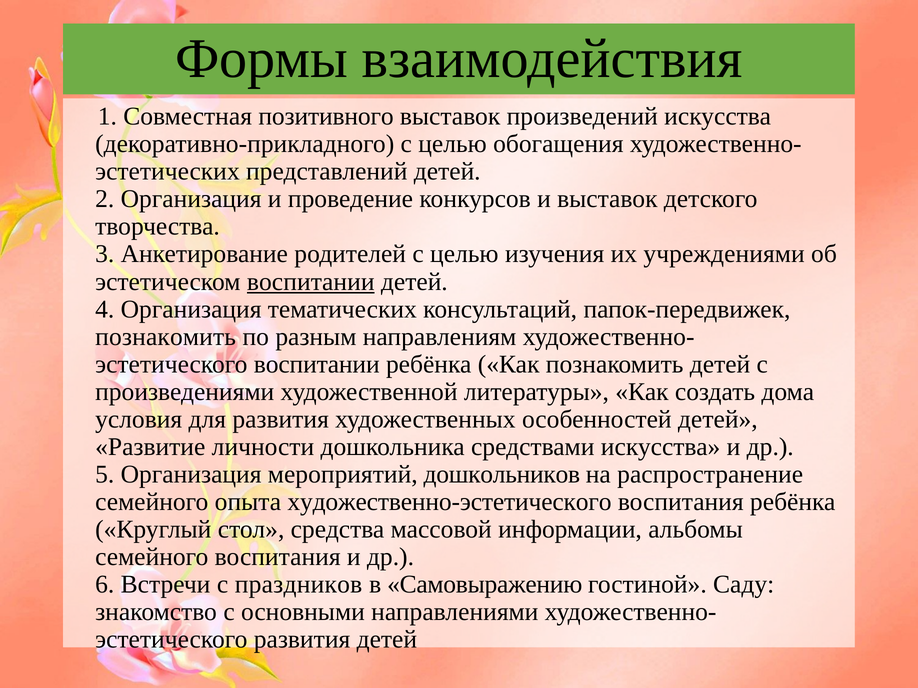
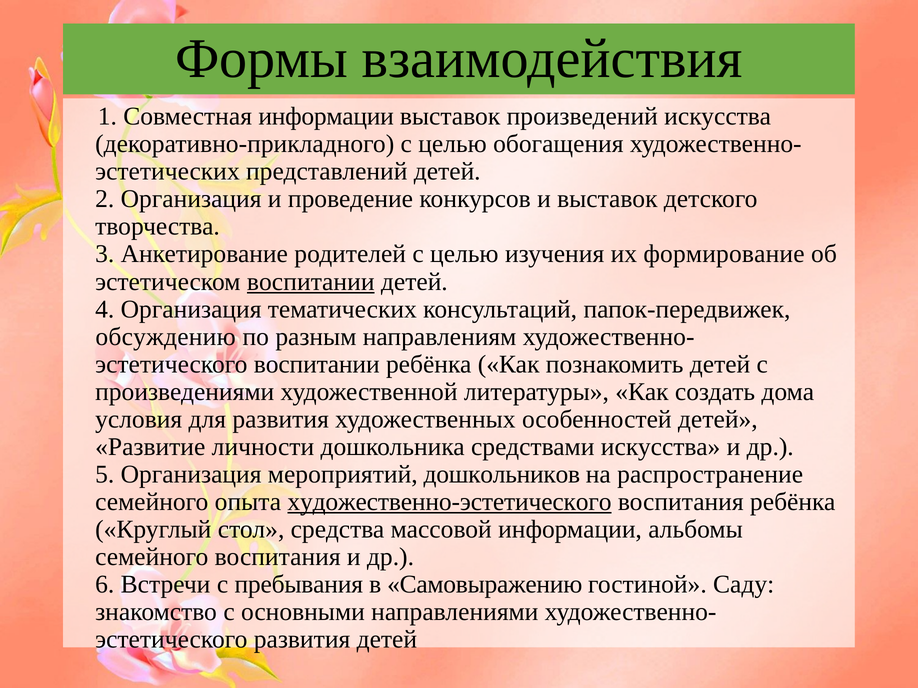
Совместная позитивного: позитивного -> информации
учреждениями: учреждениями -> формирование
познакомить at (166, 337): познакомить -> обсуждению
художественно-эстетического underline: none -> present
праздников: праздников -> пребывания
